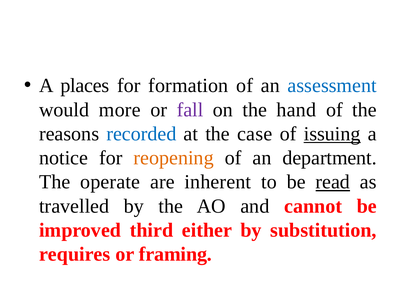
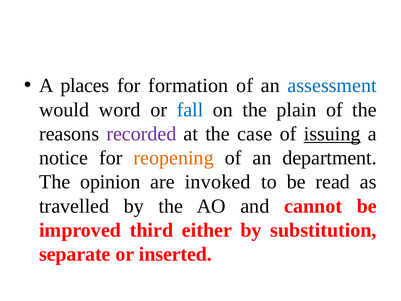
more: more -> word
fall colour: purple -> blue
hand: hand -> plain
recorded colour: blue -> purple
operate: operate -> opinion
inherent: inherent -> invoked
read underline: present -> none
requires: requires -> separate
framing: framing -> inserted
